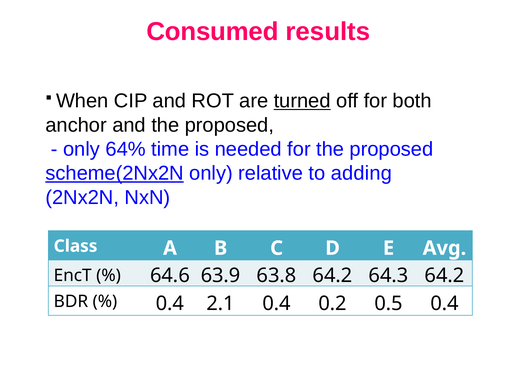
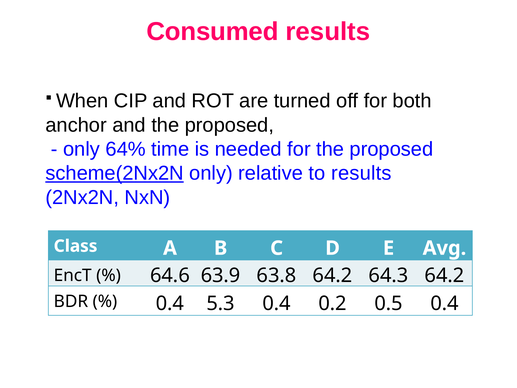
turned underline: present -> none
to adding: adding -> results
2.1: 2.1 -> 5.3
